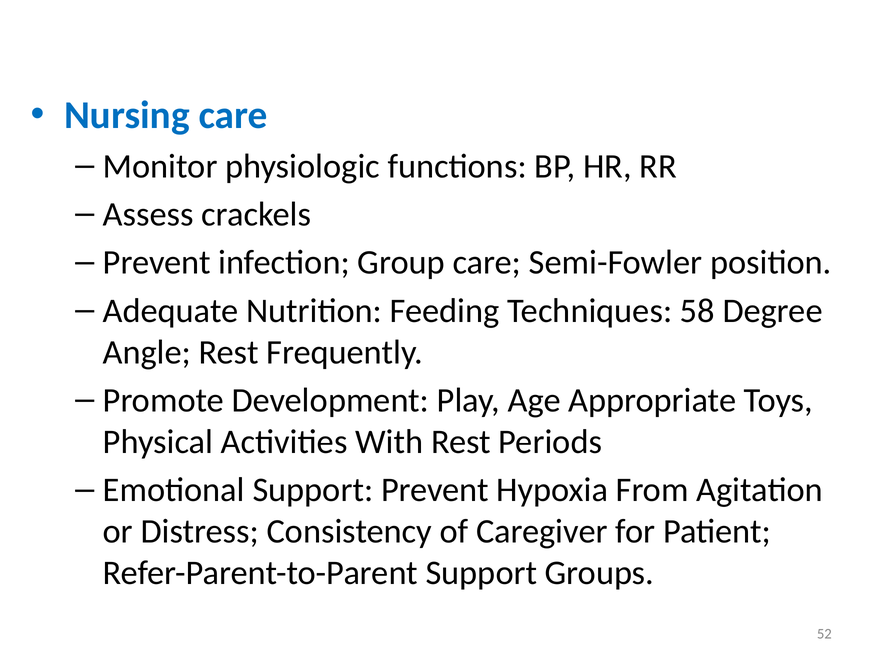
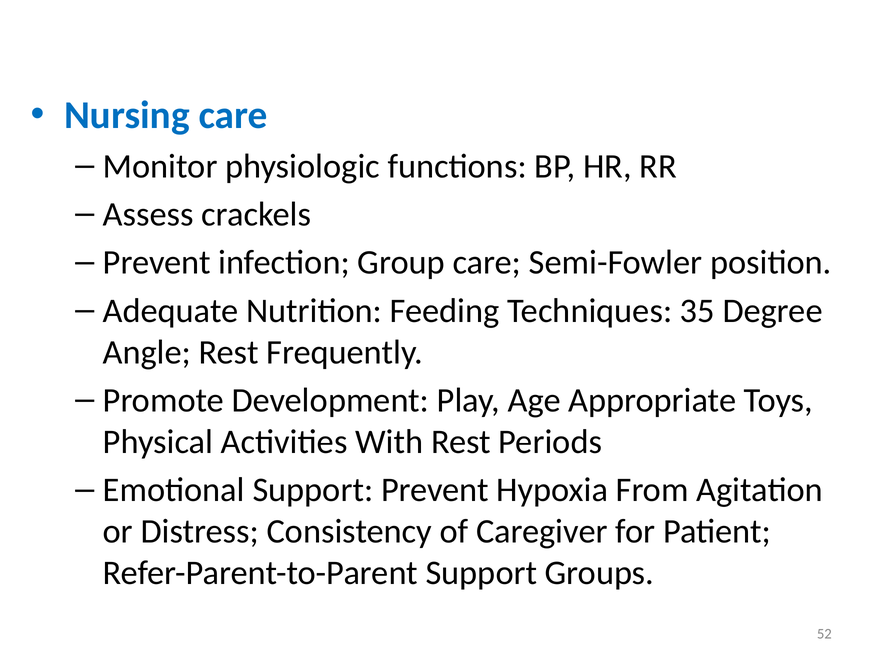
58: 58 -> 35
